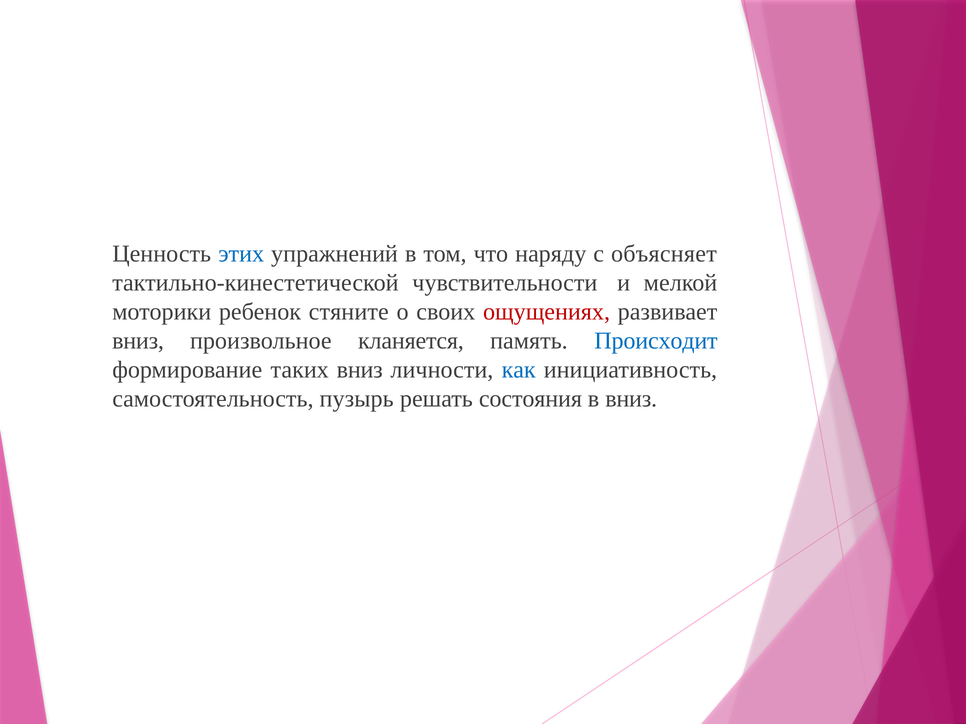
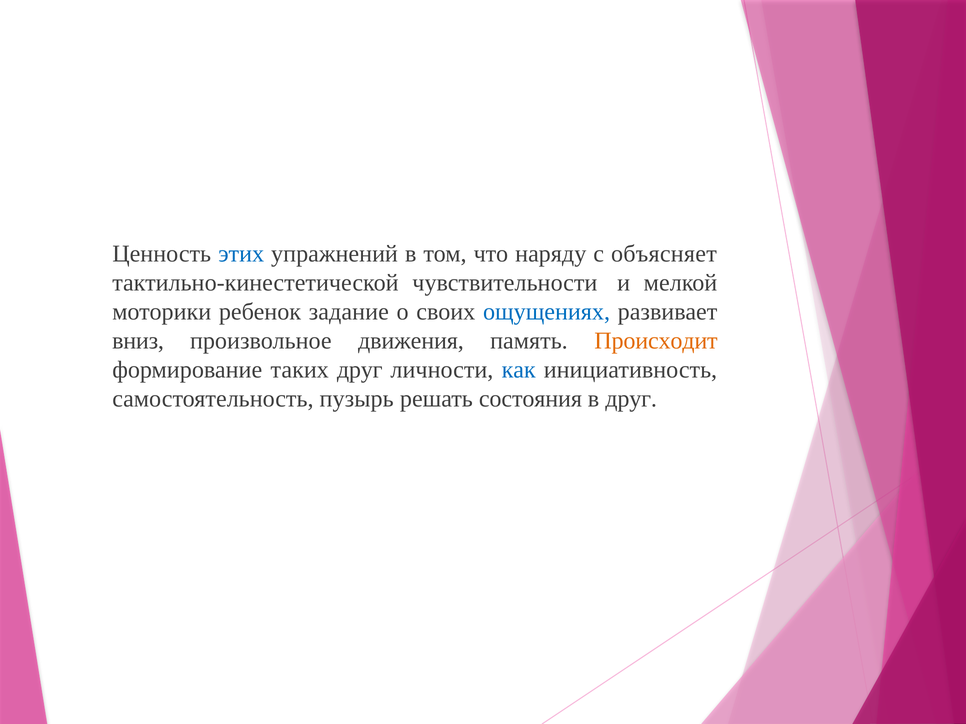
стяните: стяните -> задание
ощущениях colour: red -> blue
кланяется: кланяется -> движения
Происходит colour: blue -> orange
таких вниз: вниз -> друг
в вниз: вниз -> друг
